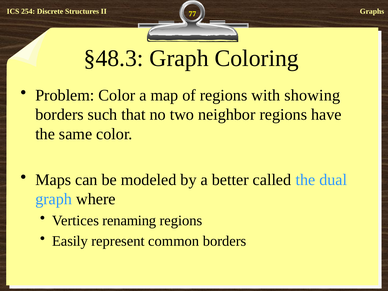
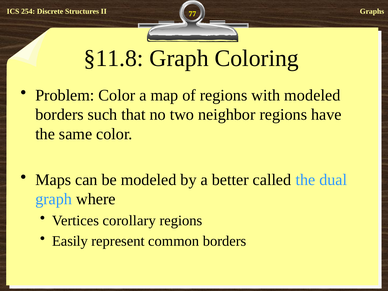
§48.3: §48.3 -> §11.8
with showing: showing -> modeled
renaming: renaming -> corollary
